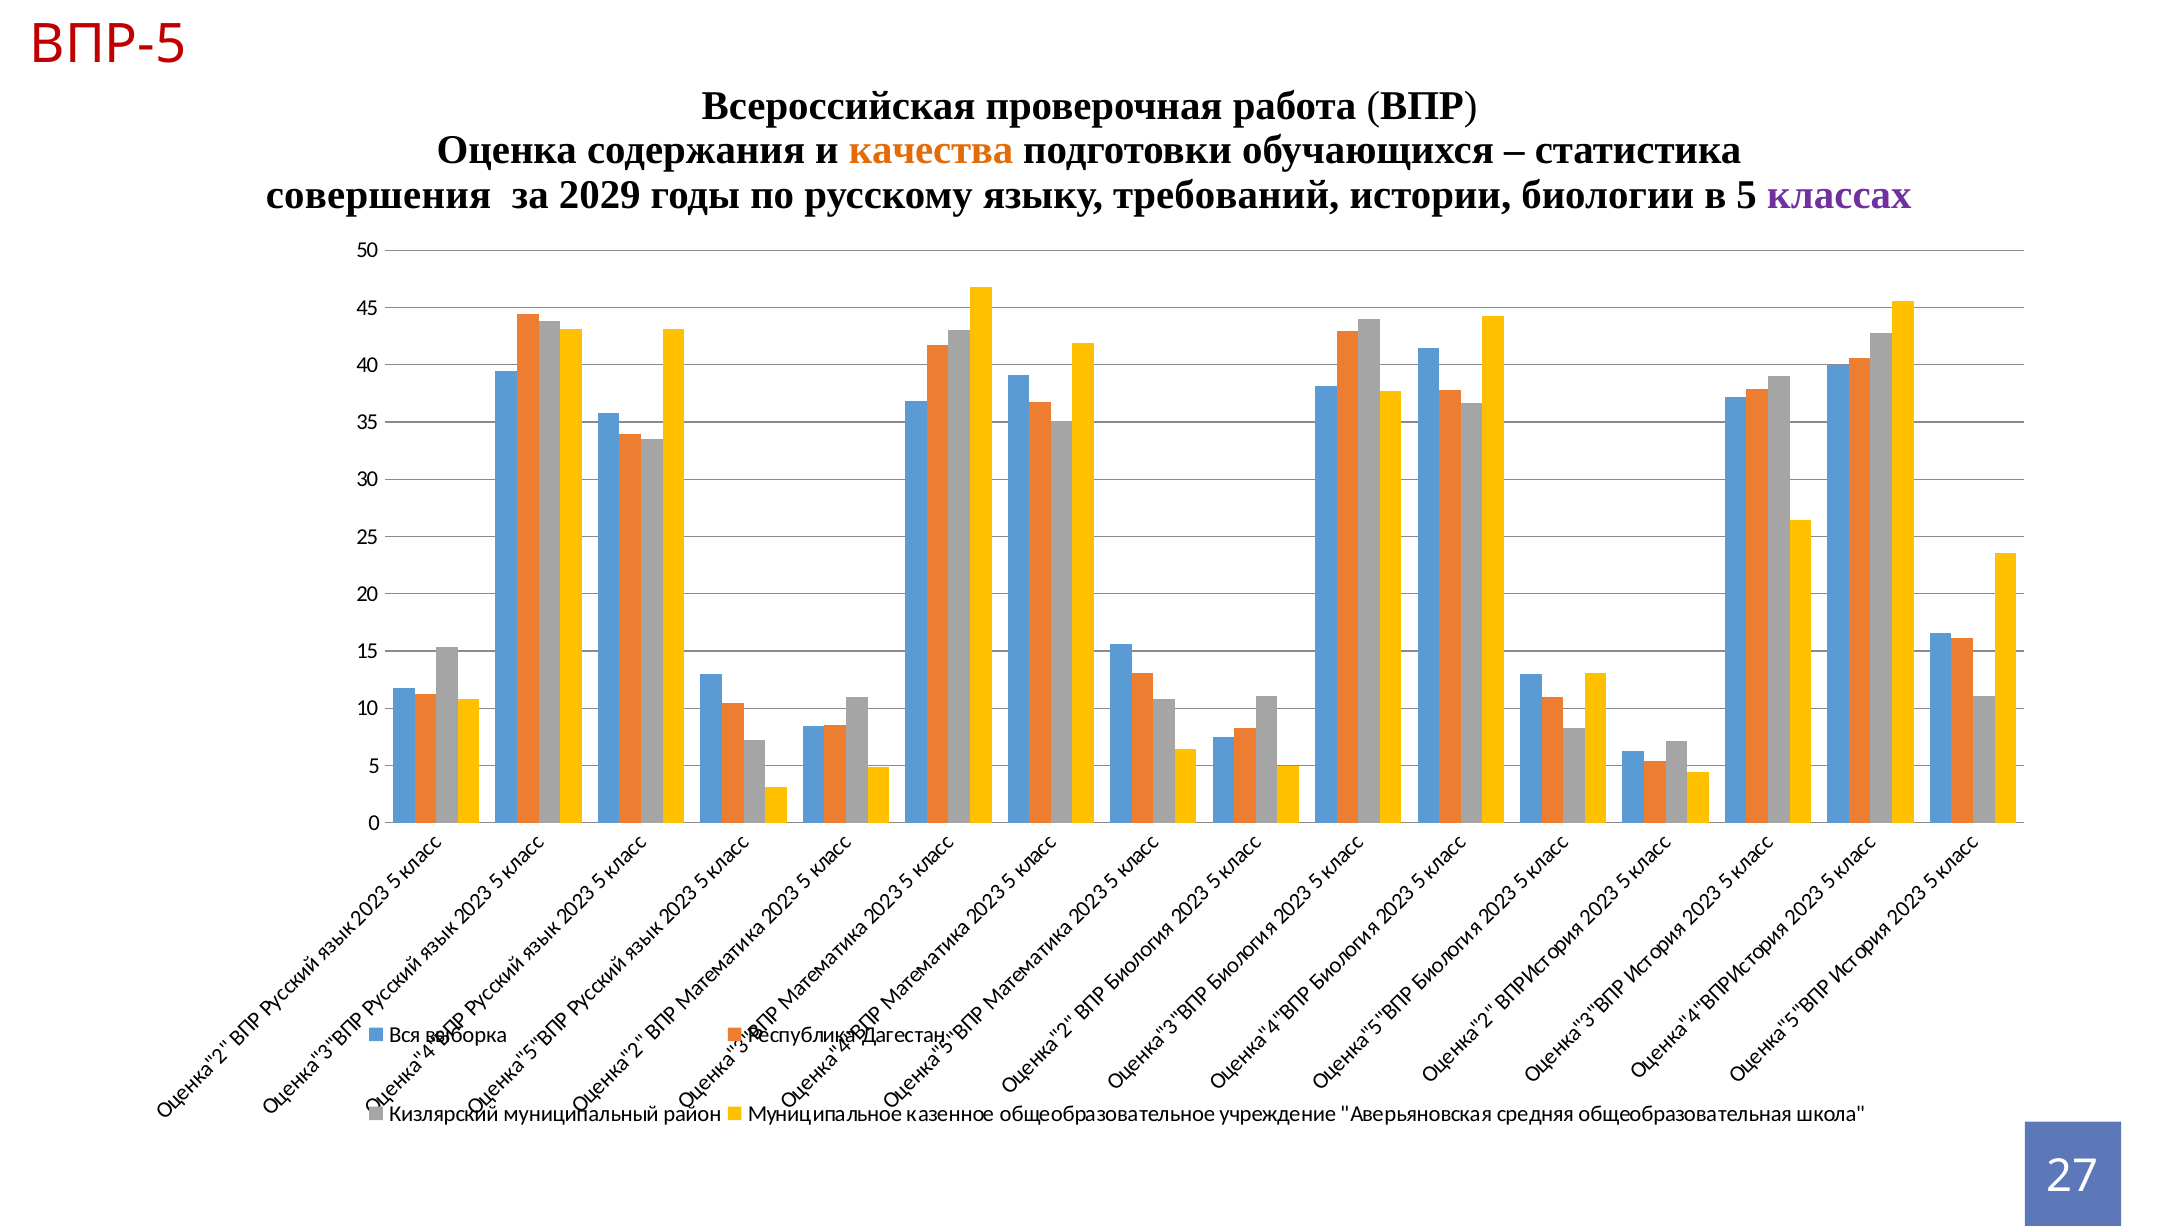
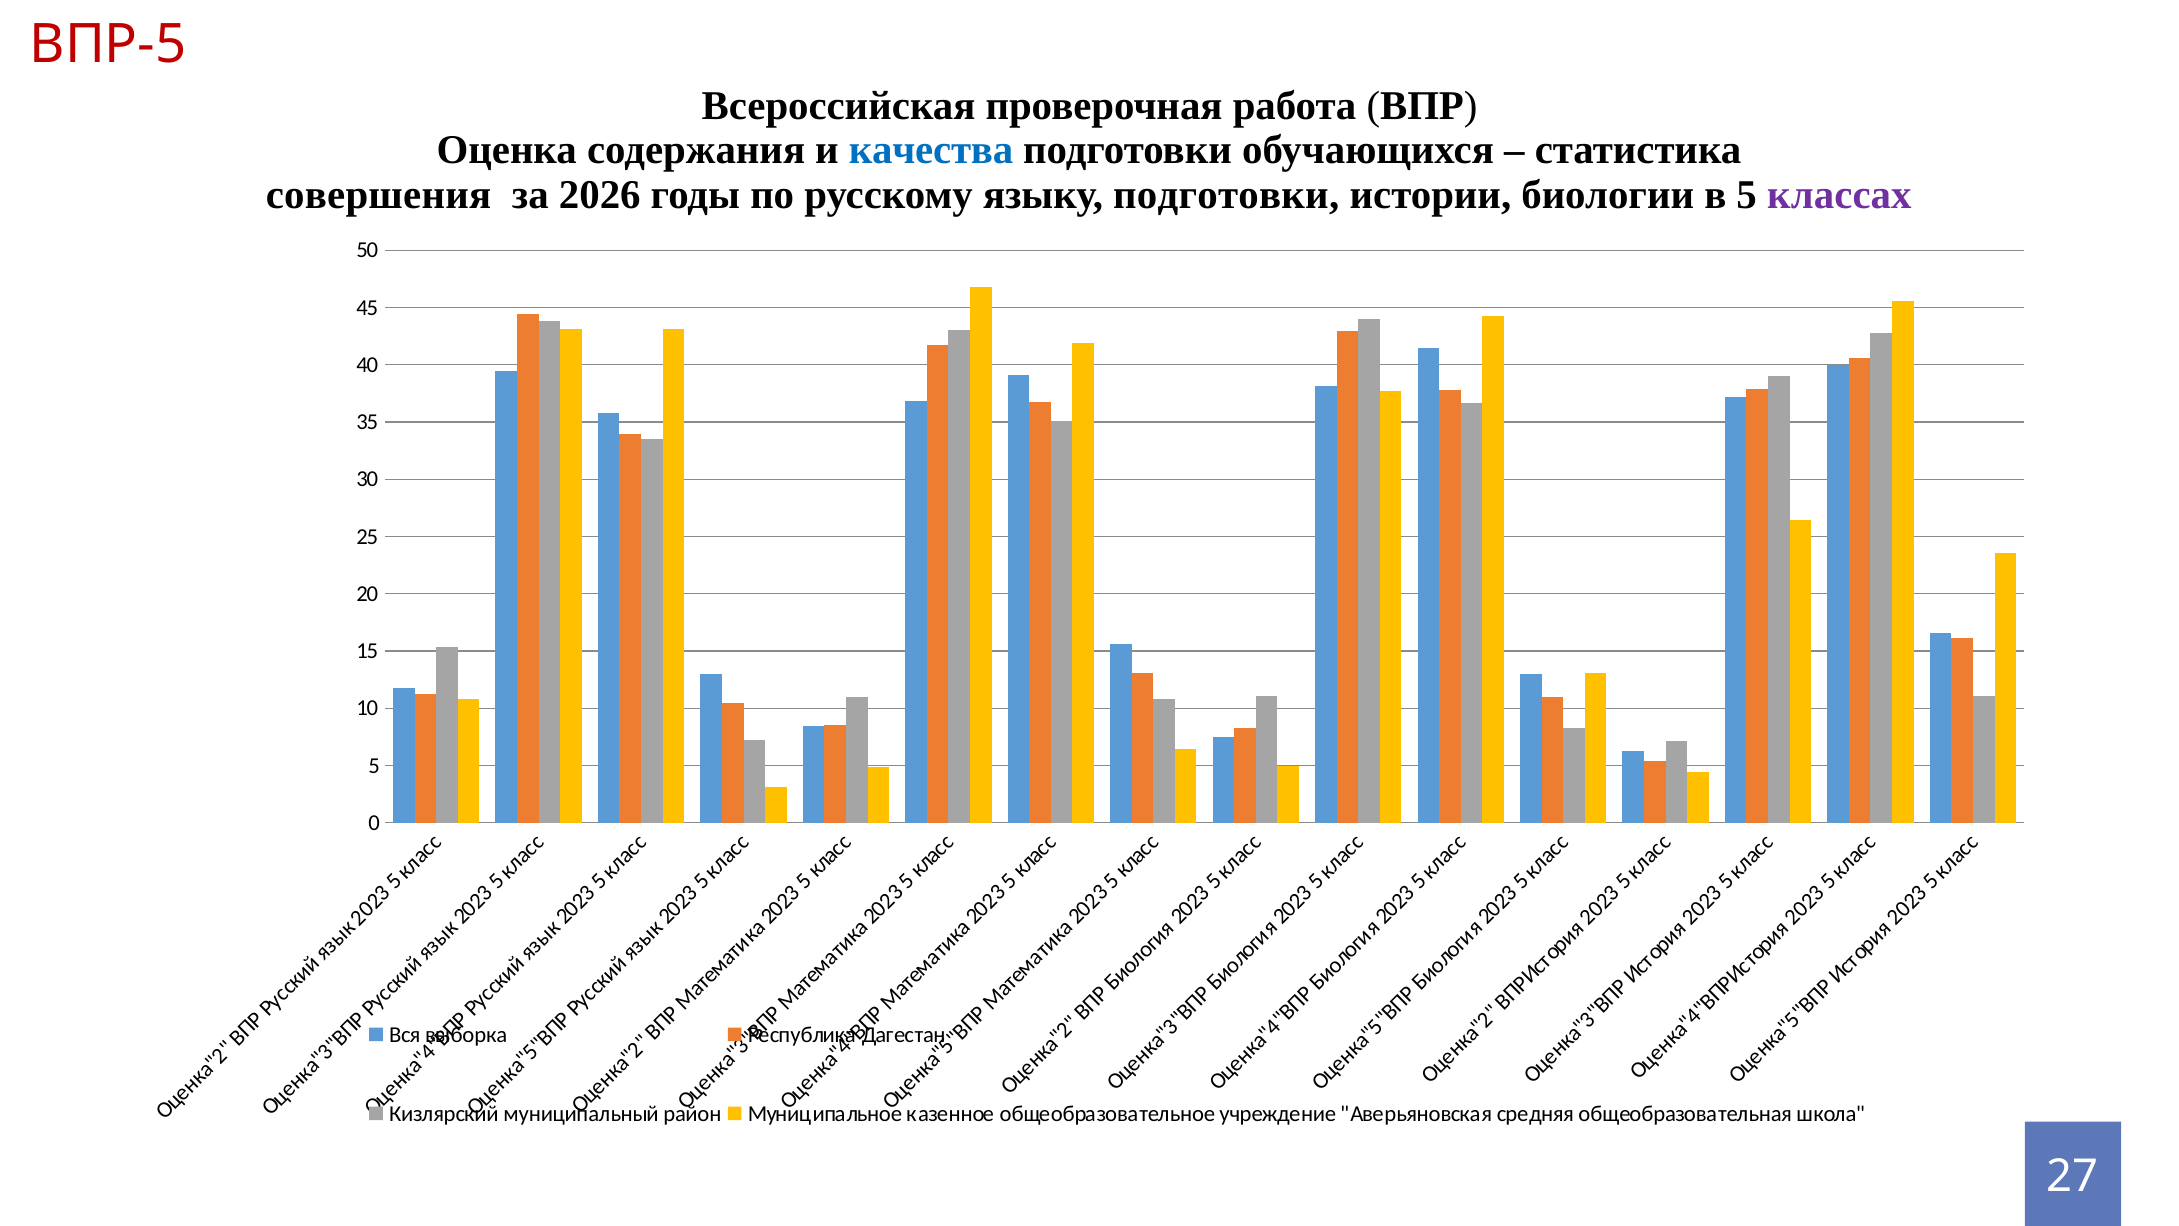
качества colour: orange -> blue
2029: 2029 -> 2026
языку требований: требований -> подготовки
